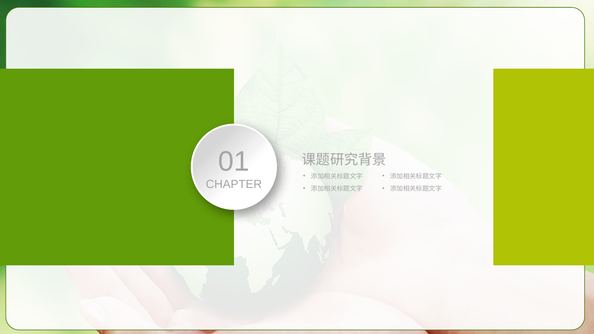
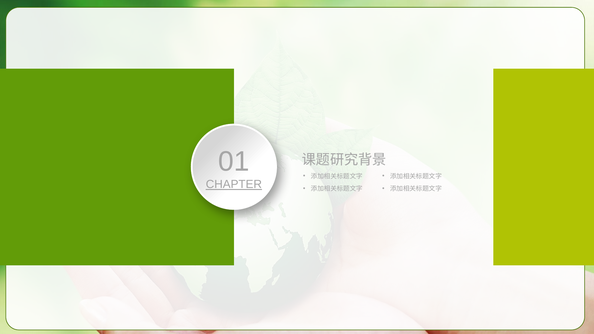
CHAPTER underline: none -> present
